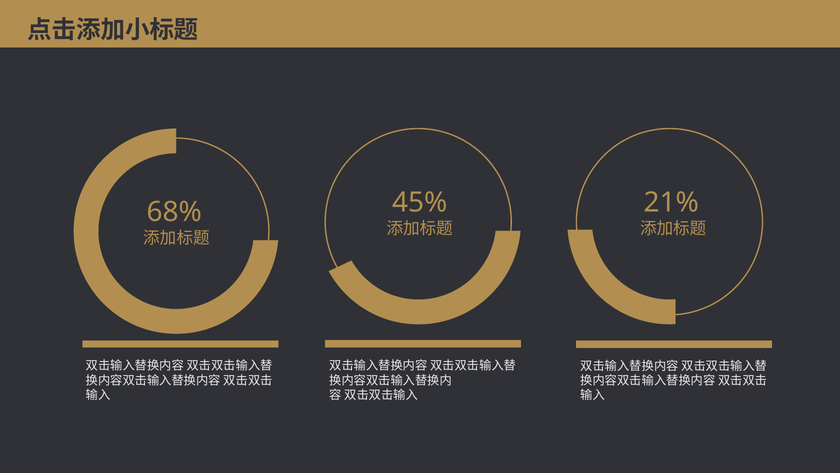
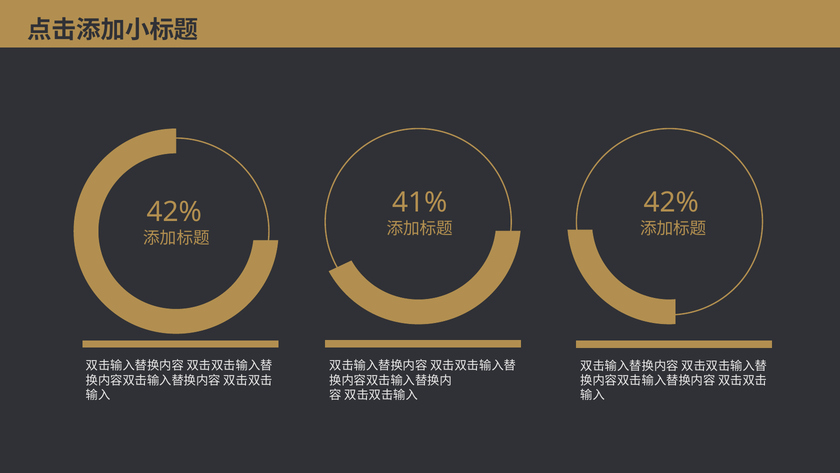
45%: 45% -> 41%
21% at (671, 202): 21% -> 42%
68% at (174, 212): 68% -> 42%
